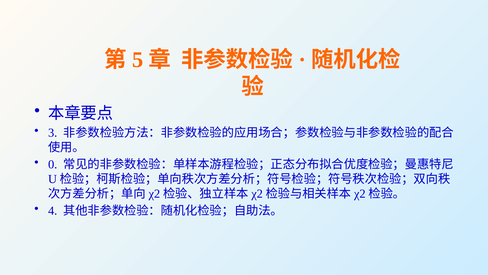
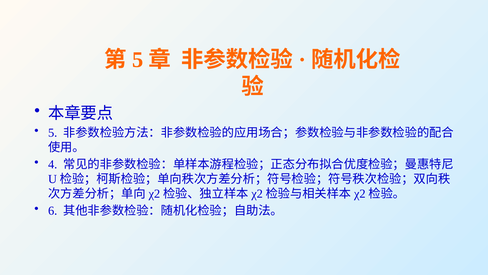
3 at (53, 132): 3 -> 5
0: 0 -> 4
4: 4 -> 6
